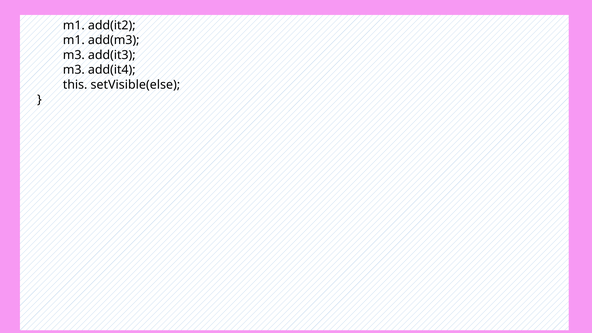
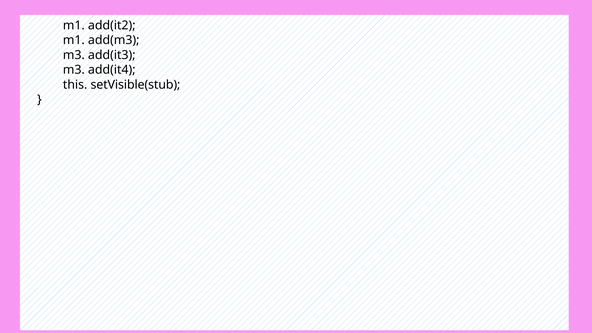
setVisible(else: setVisible(else -> setVisible(stub
